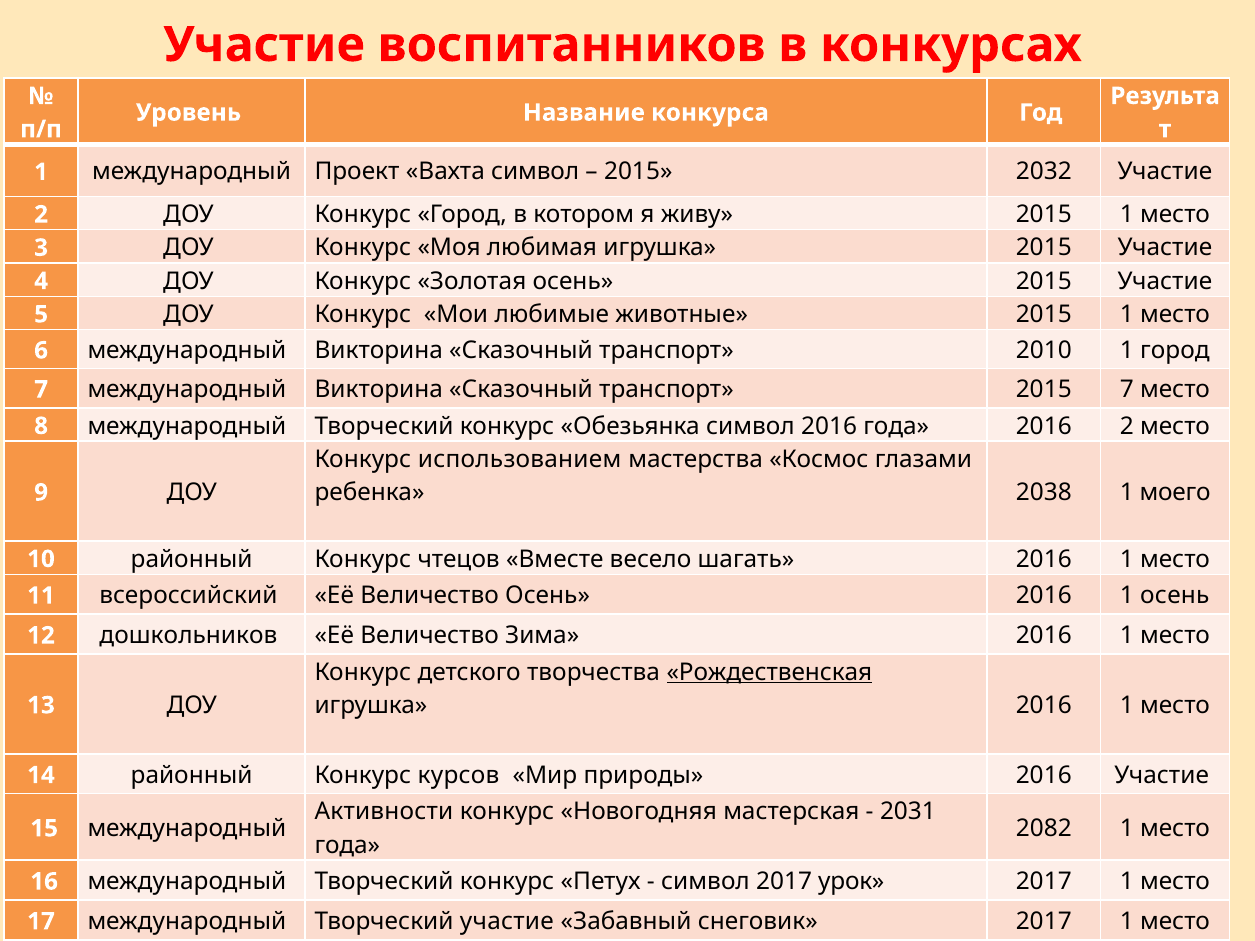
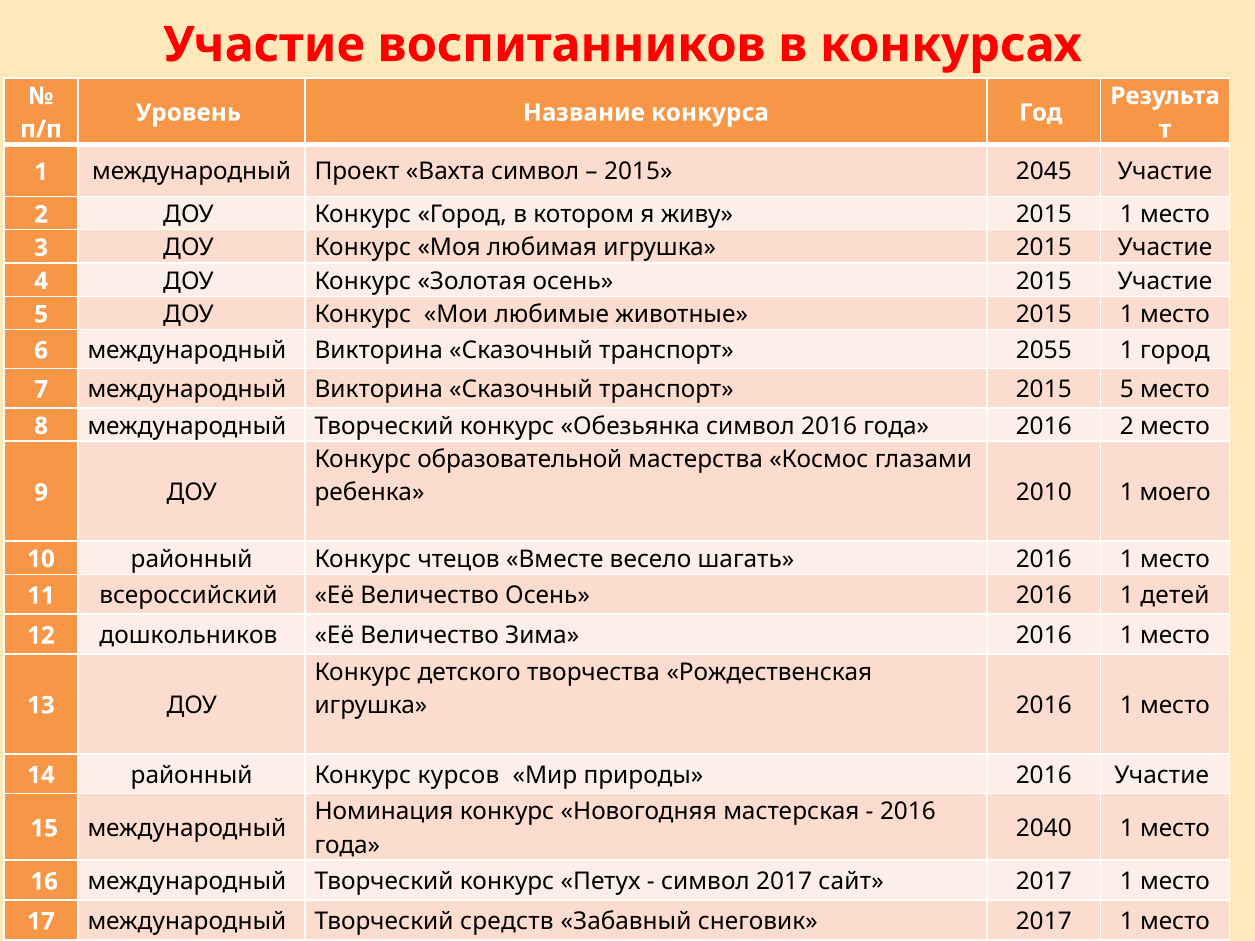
2032: 2032 -> 2045
2010: 2010 -> 2055
2015 7: 7 -> 5
использованием: использованием -> образовательной
2038: 2038 -> 2010
1 осень: осень -> детей
Рождественская underline: present -> none
Активности: Активности -> Номинация
2031 at (908, 812): 2031 -> 2016
2082: 2082 -> 2040
урок: урок -> сайт
Творческий участие: участие -> средств
